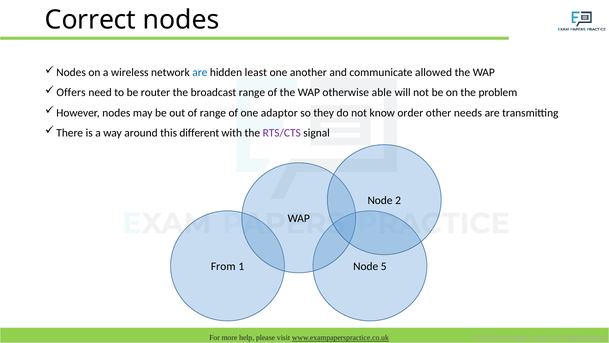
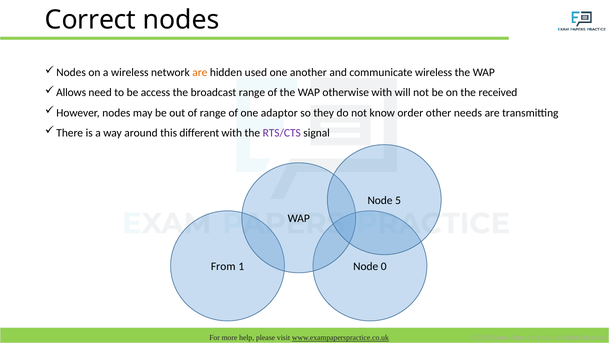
are at (200, 73) colour: blue -> orange
least: least -> used
communicate allowed: allowed -> wireless
Offers: Offers -> Allows
router: router -> access
otherwise able: able -> with
problem: problem -> received
2: 2 -> 5
5: 5 -> 0
